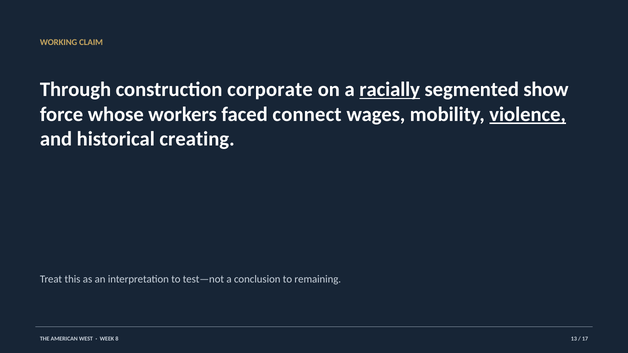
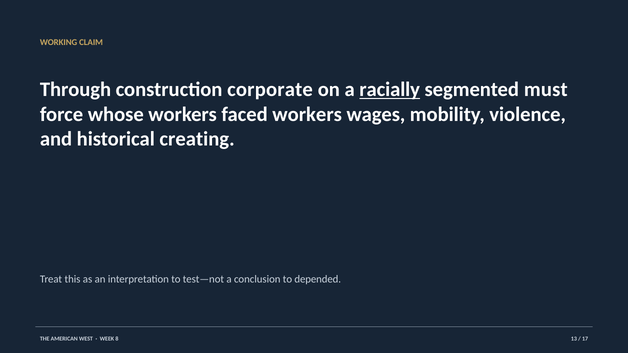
show: show -> must
faced connect: connect -> workers
violence underline: present -> none
remaining: remaining -> depended
